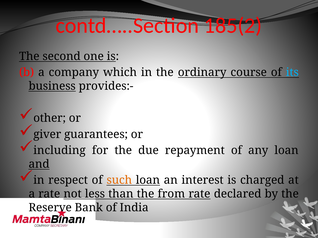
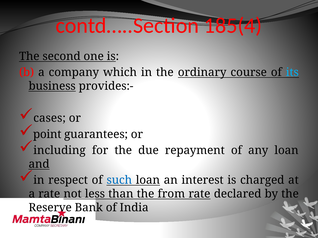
185(2: 185(2 -> 185(4
other: other -> cases
giver: giver -> point
such colour: orange -> blue
